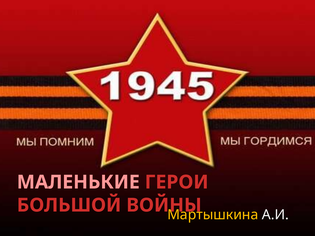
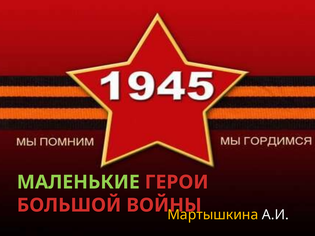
МАЛЕНЬКИЕ colour: pink -> light green
